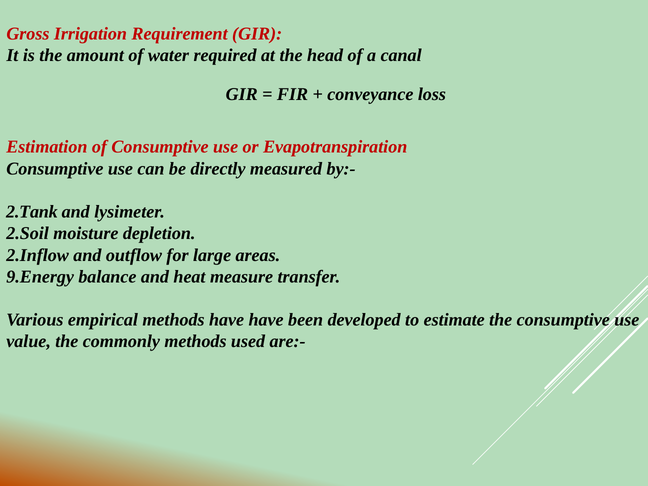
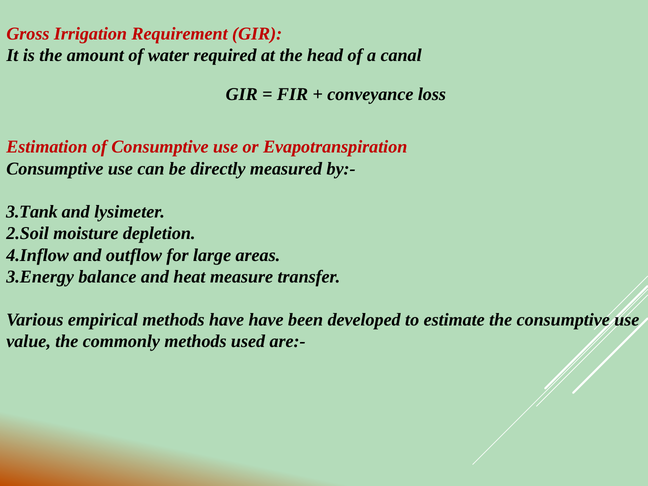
2.Tank: 2.Tank -> 3.Tank
2.Inflow: 2.Inflow -> 4.Inflow
9.Energy: 9.Energy -> 3.Energy
